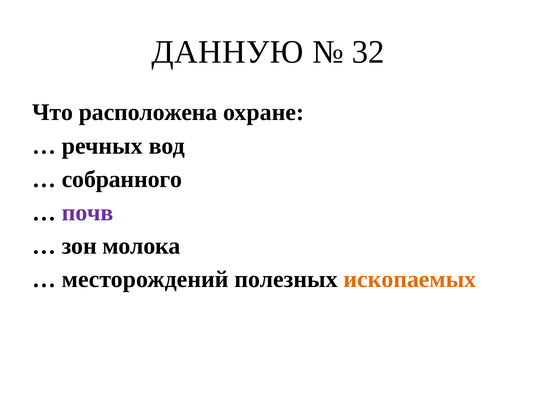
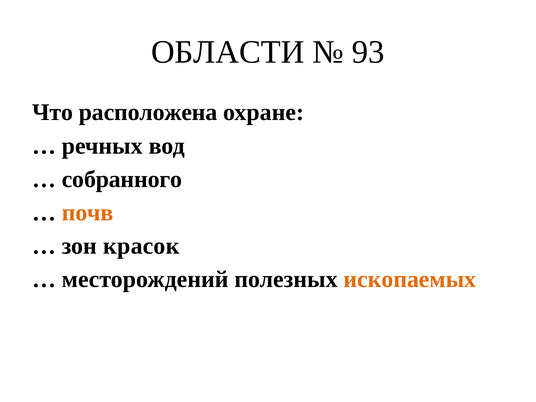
ДАННУЮ: ДАННУЮ -> ОБЛАСТИ
32: 32 -> 93
почв colour: purple -> orange
молока: молока -> красок
